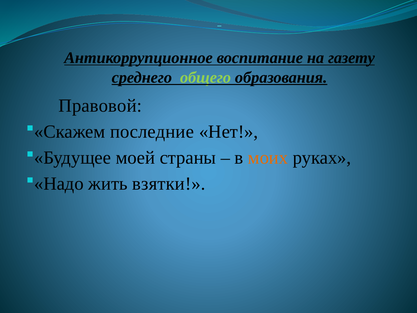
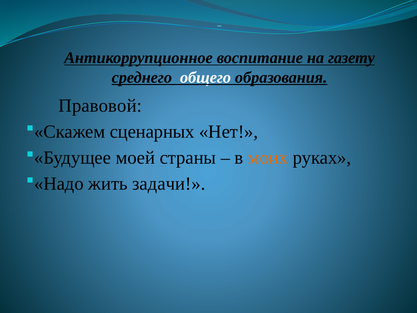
общего colour: light green -> white
последние: последние -> сценарных
взятки: взятки -> задачи
